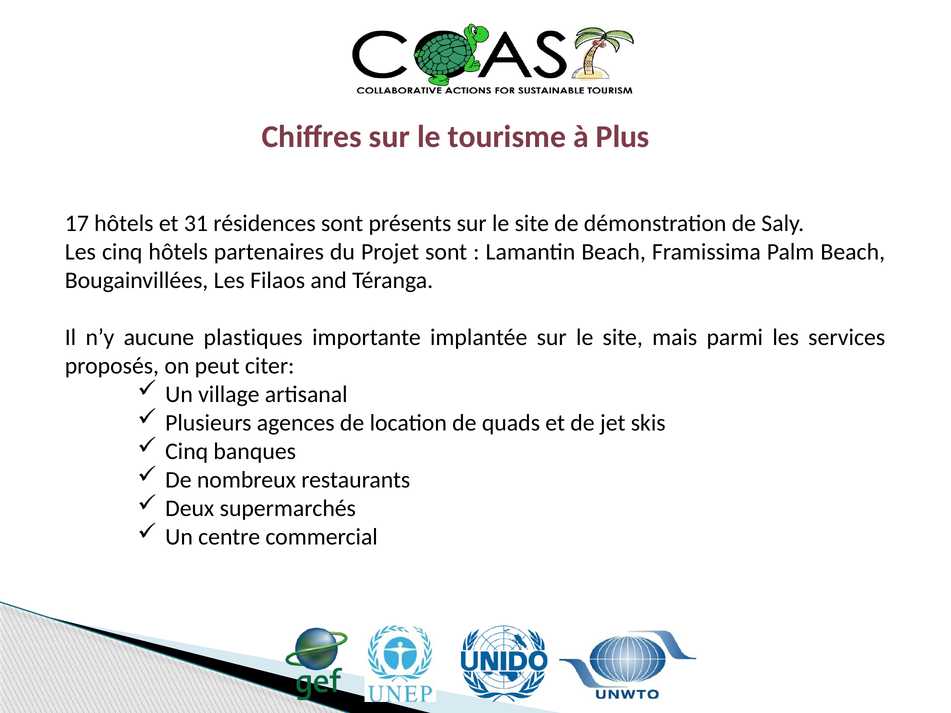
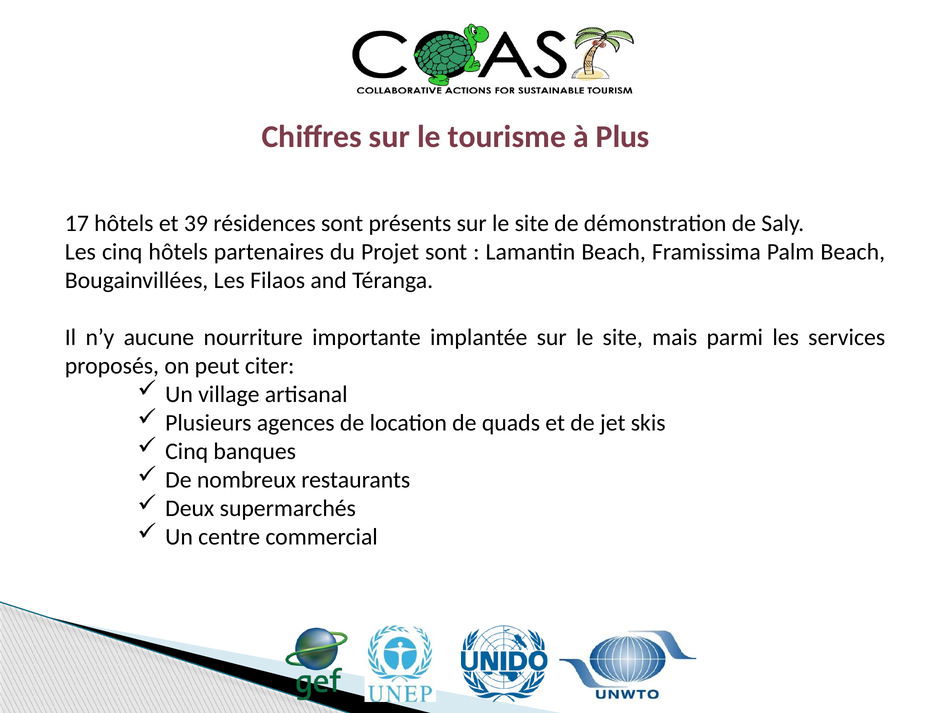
31: 31 -> 39
plastiques: plastiques -> nourriture
